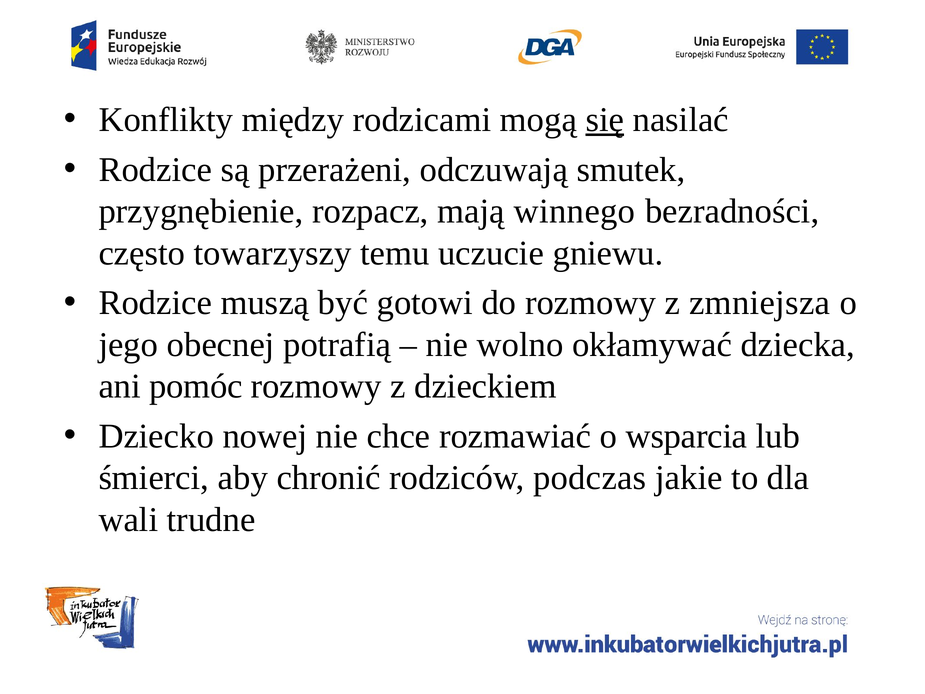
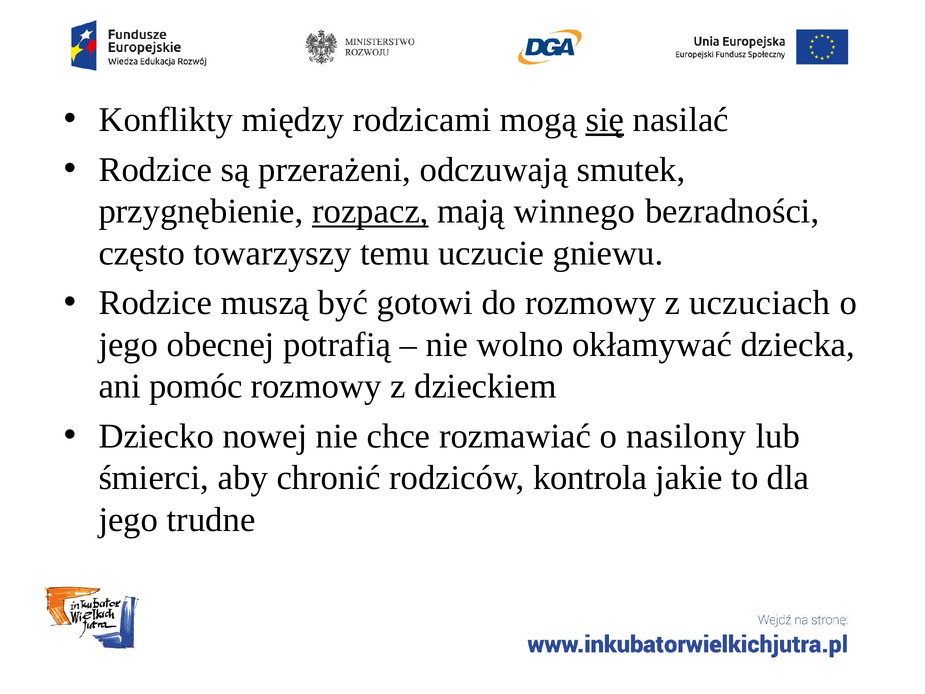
rozpacz underline: none -> present
zmniejsza: zmniejsza -> uczuciach
wsparcia: wsparcia -> nasilony
podczas: podczas -> kontrola
wali at (128, 519): wali -> jego
